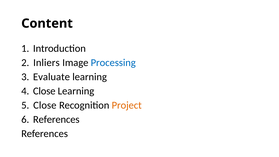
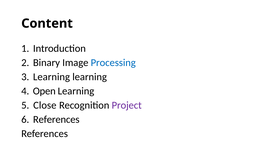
Inliers: Inliers -> Binary
Evaluate at (51, 77): Evaluate -> Learning
Close at (44, 91): Close -> Open
Project colour: orange -> purple
